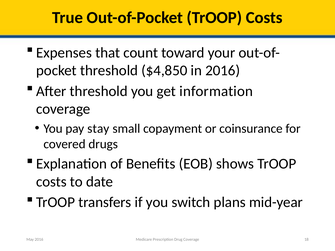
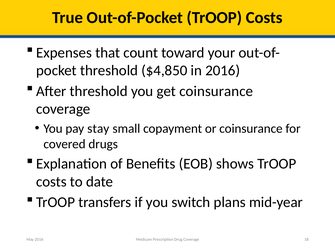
get information: information -> coinsurance
